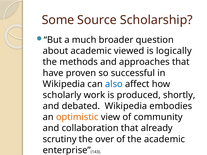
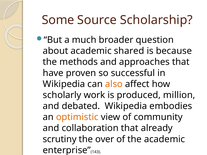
viewed: viewed -> shared
logically: logically -> because
also colour: blue -> orange
shortly: shortly -> million
